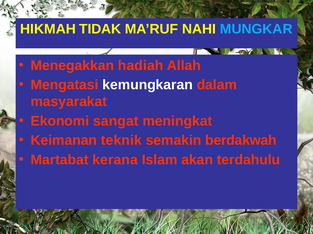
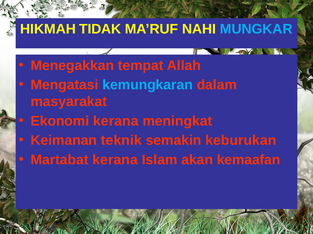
hadiah: hadiah -> tempat
kemungkaran colour: white -> light blue
Ekonomi sangat: sangat -> kerana
berdakwah: berdakwah -> keburukan
terdahulu: terdahulu -> kemaafan
